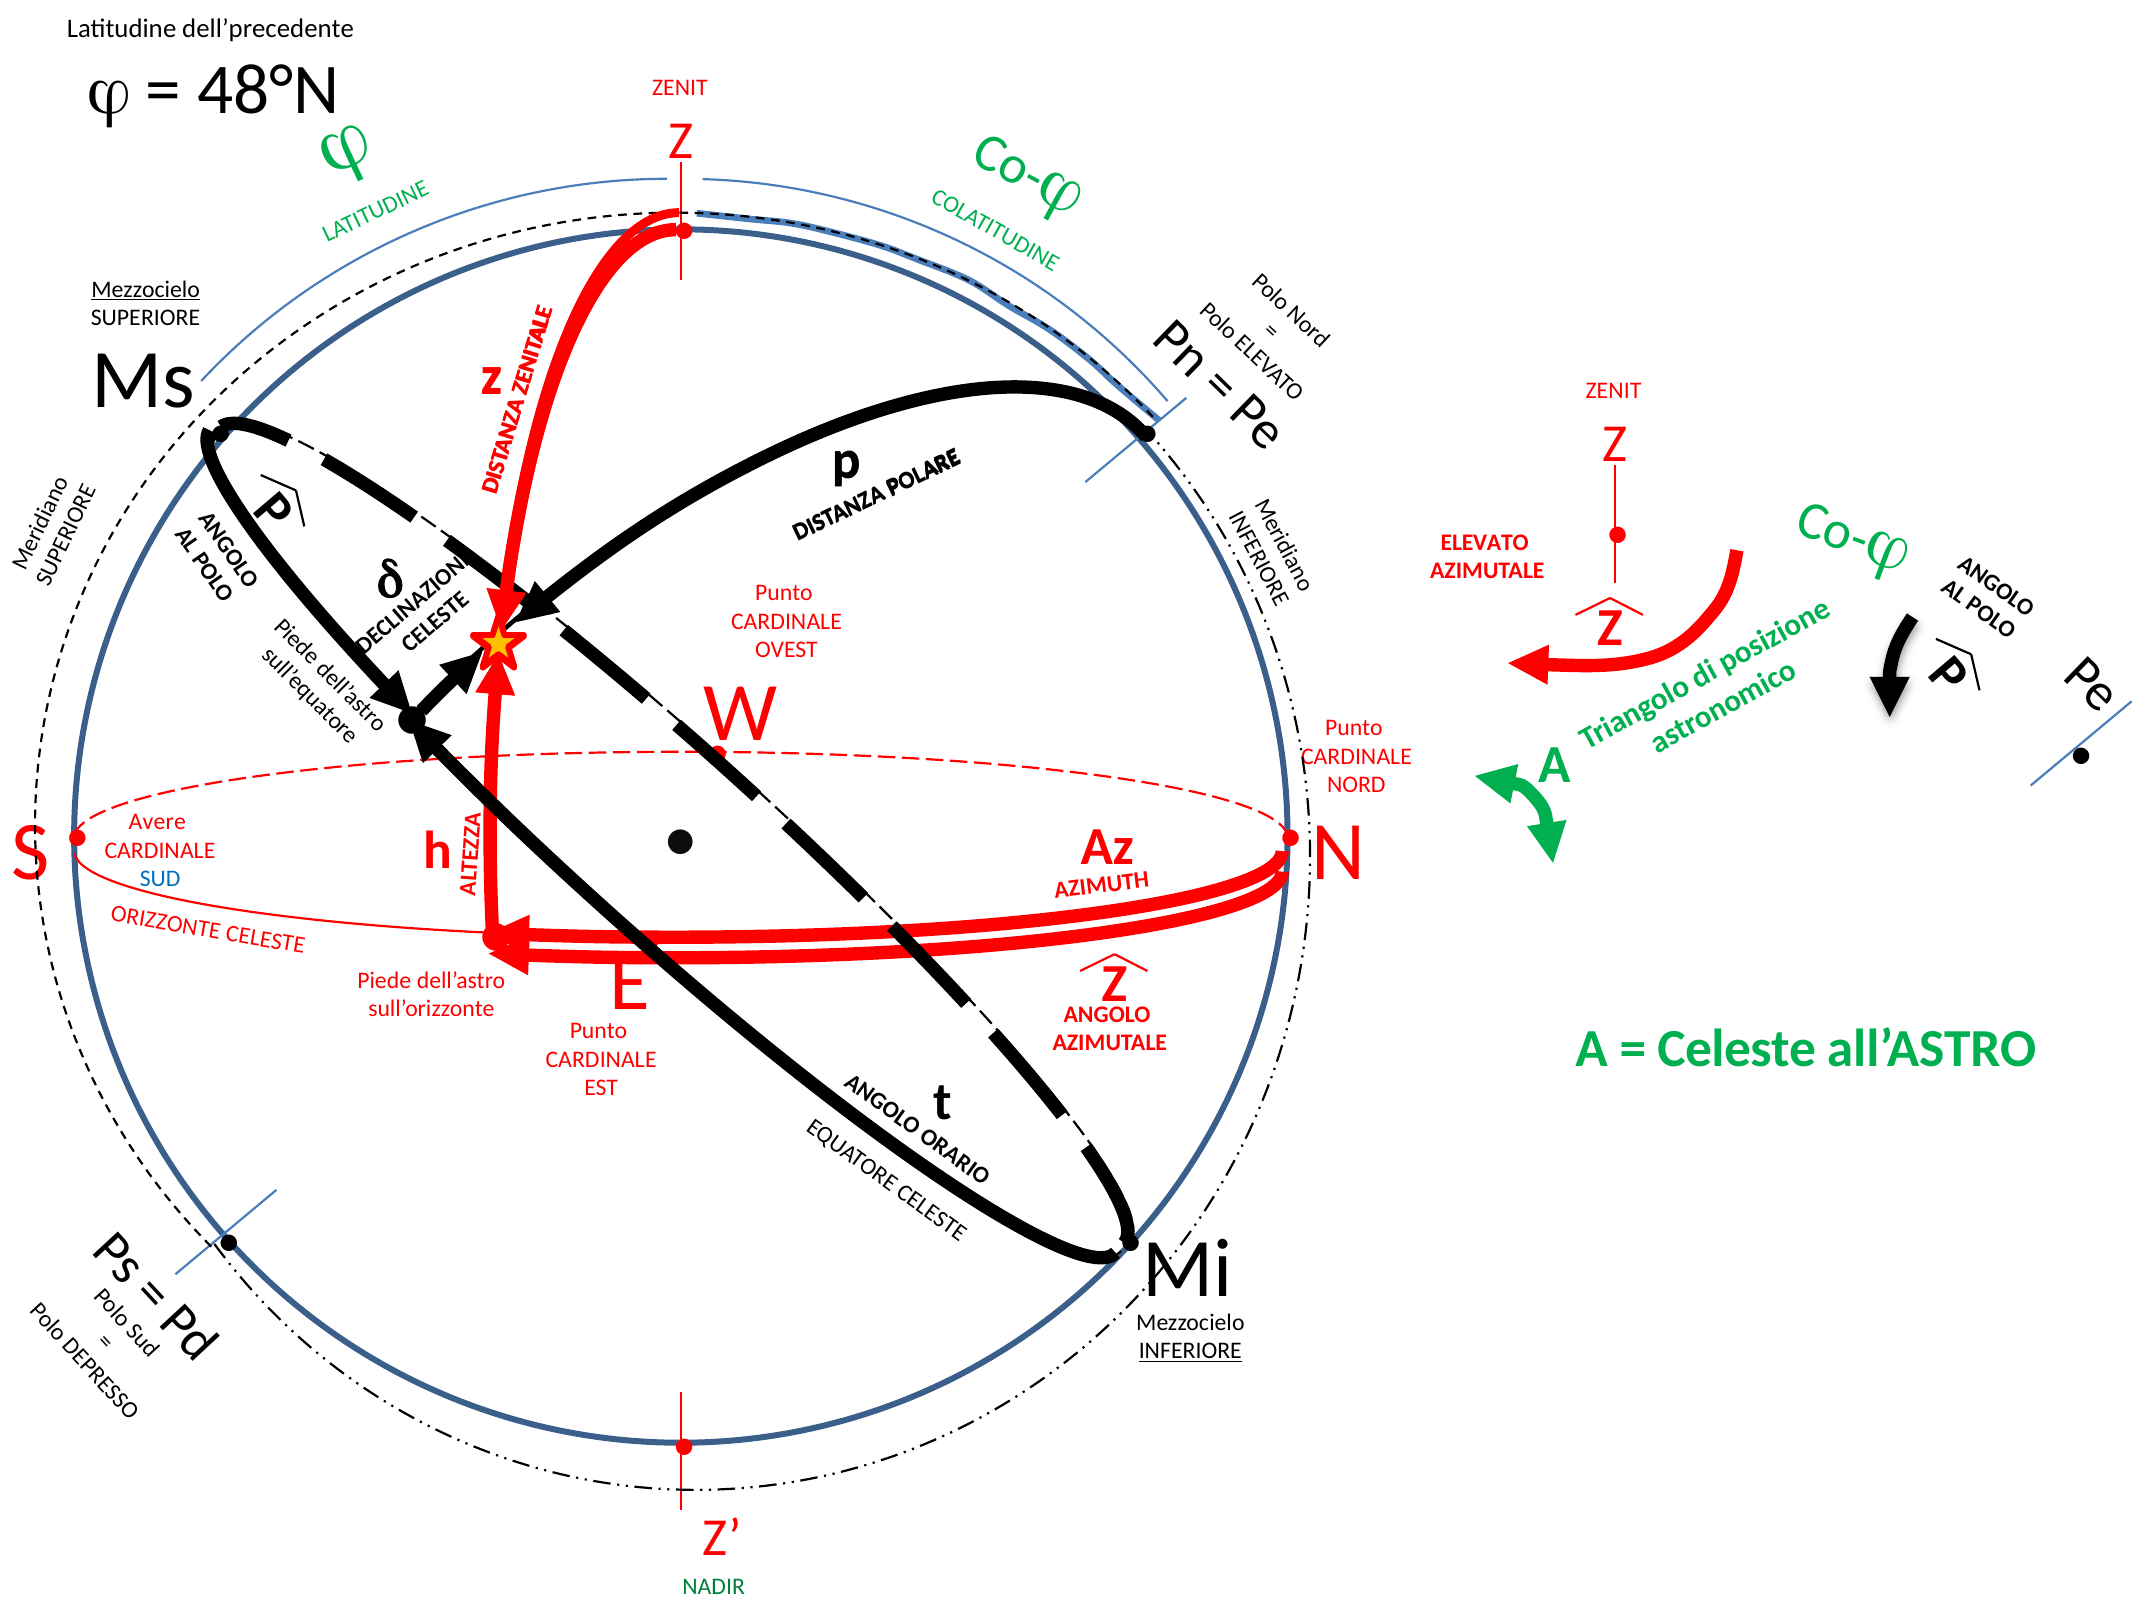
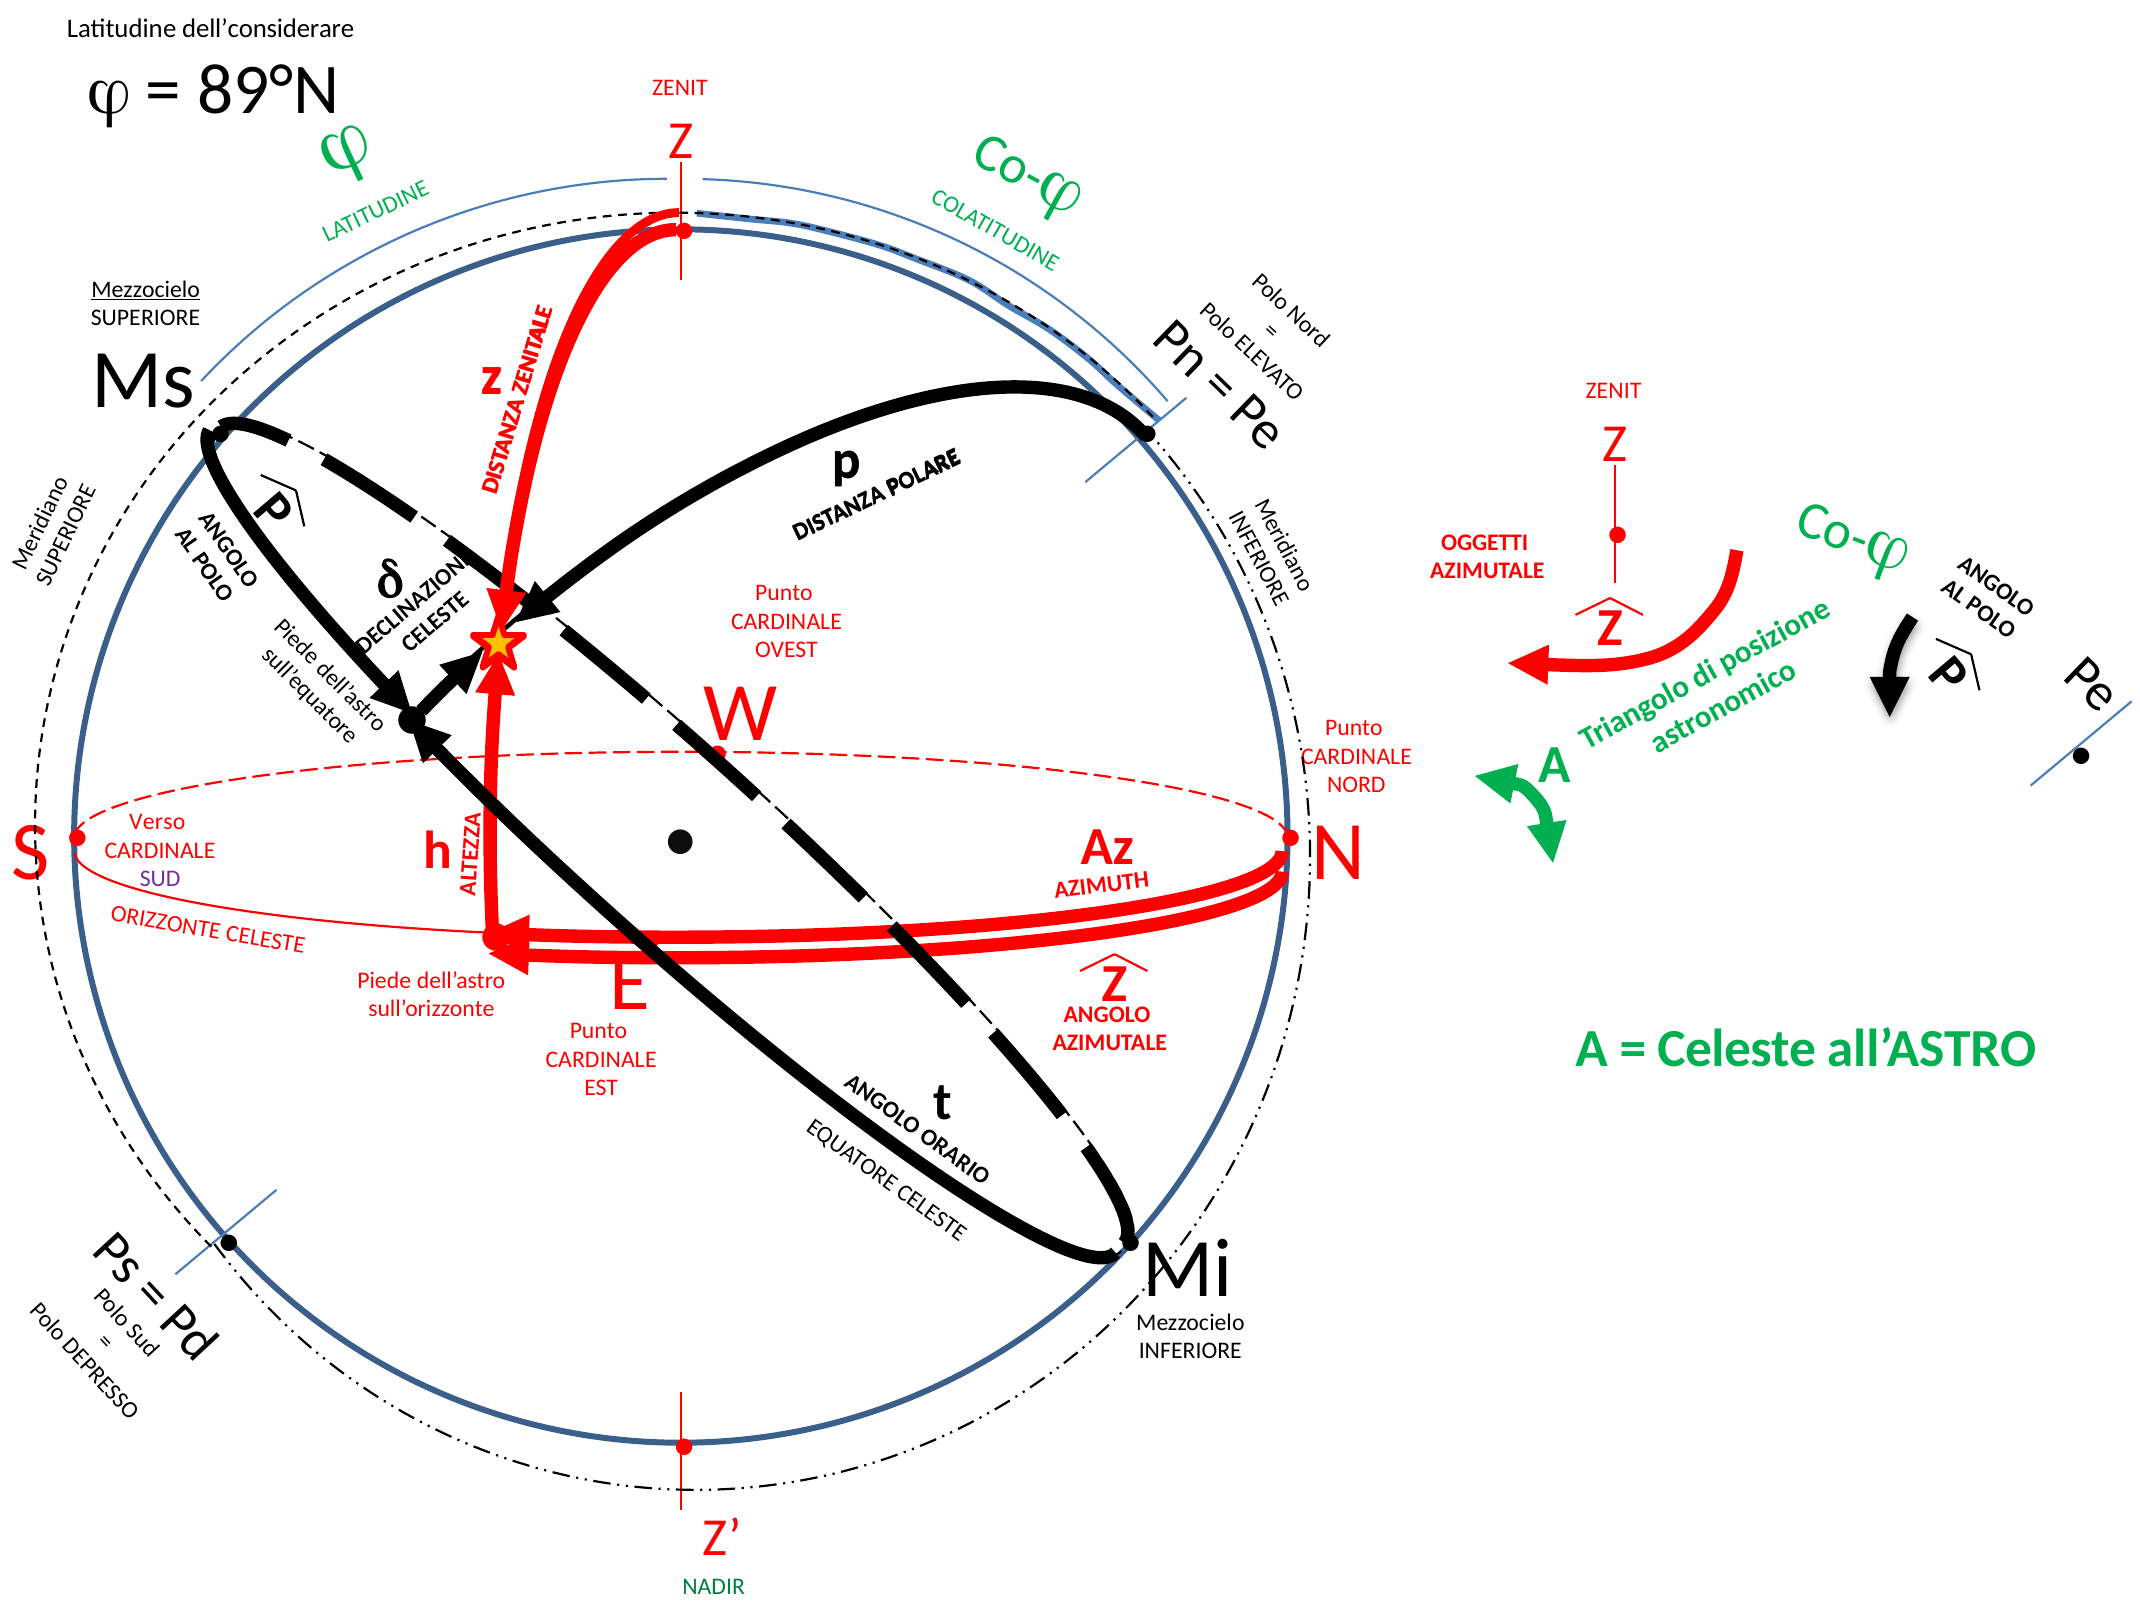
dell’precedente: dell’precedente -> dell’considerare
48°N: 48°N -> 89°N
ELEVATO: ELEVATO -> OGGETTI
Avere: Avere -> Verso
SUD colour: blue -> purple
INFERIORE underline: present -> none
